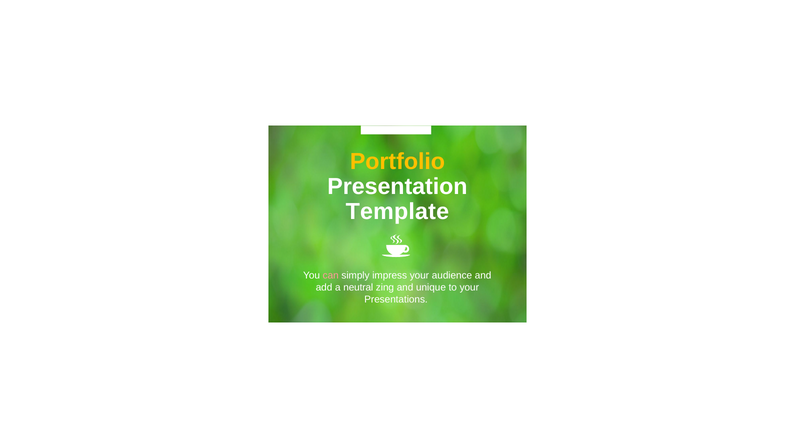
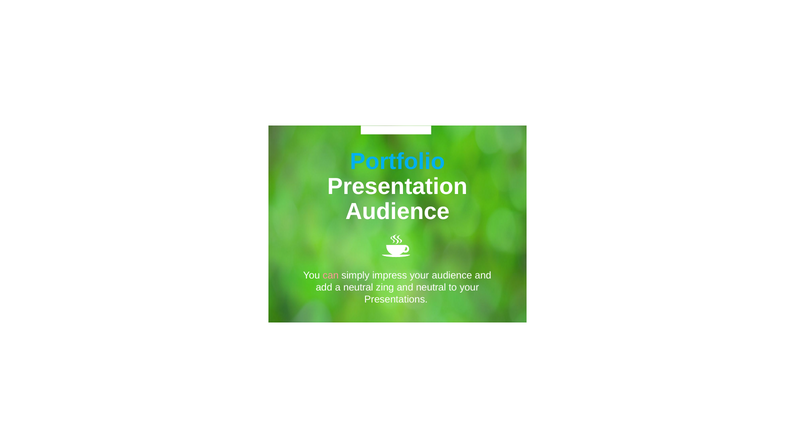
Portfolio colour: yellow -> light blue
Template at (397, 212): Template -> Audience
and unique: unique -> neutral
